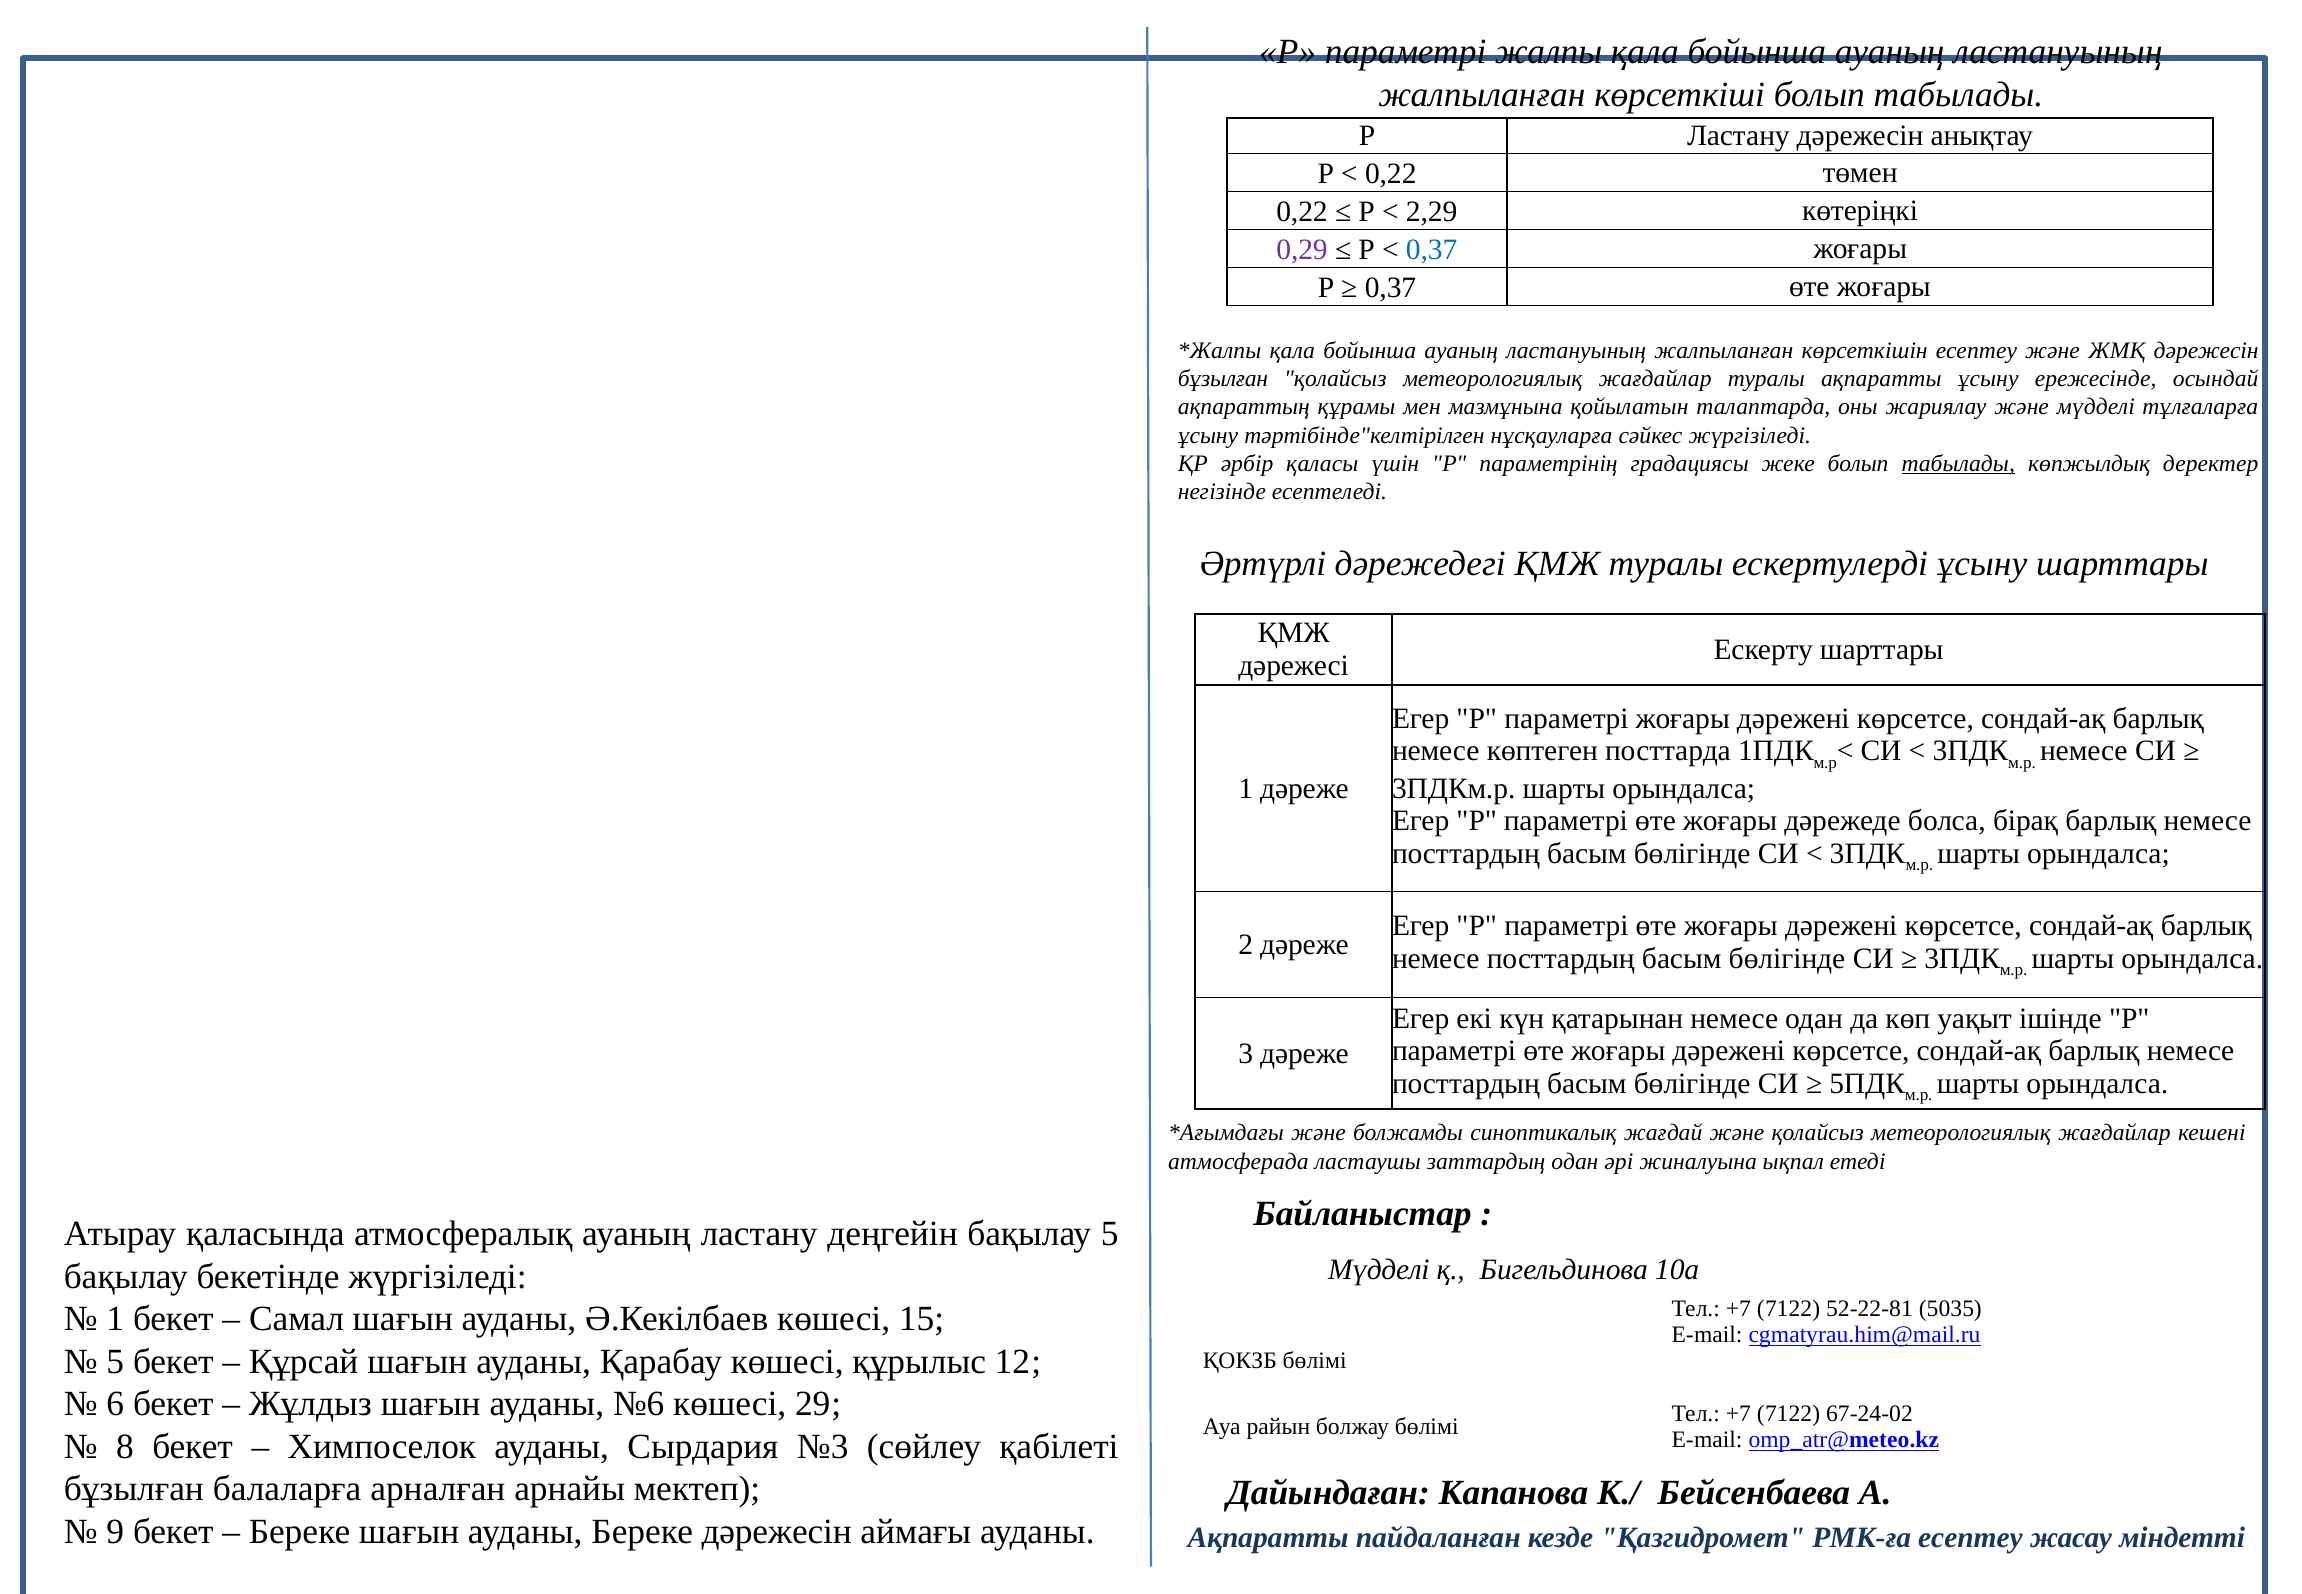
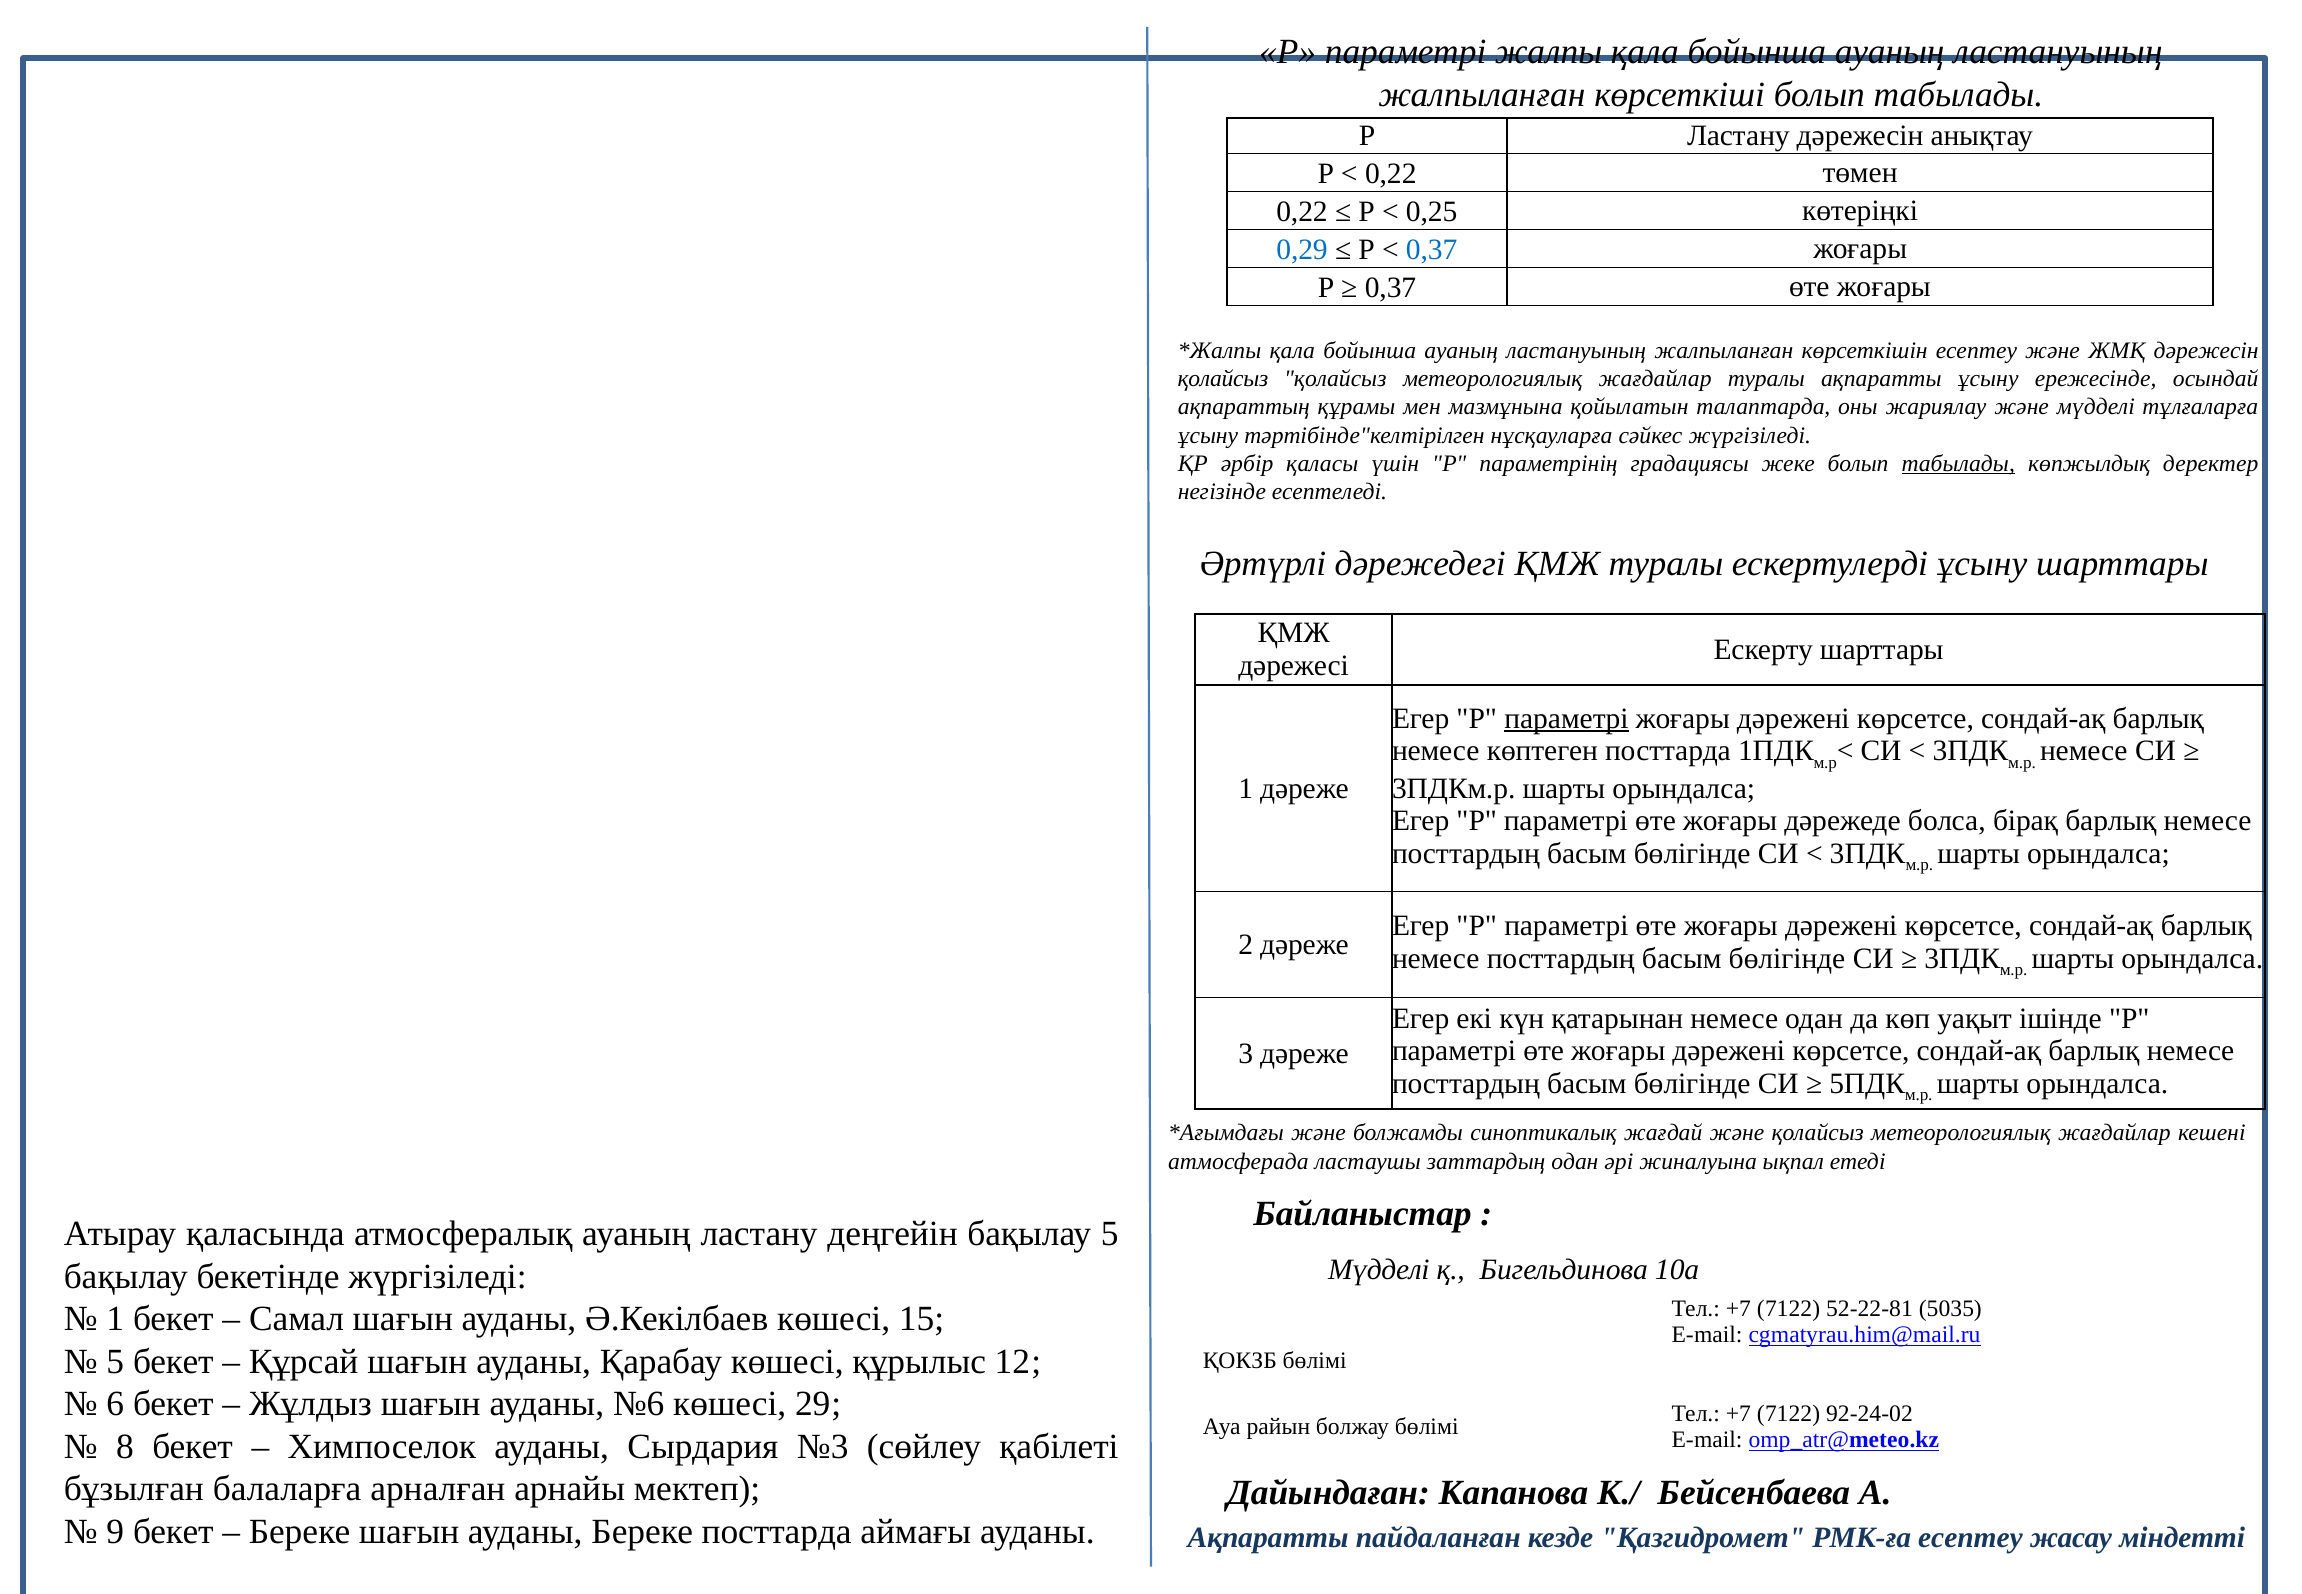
2,29: 2,29 -> 0,25
0,29 colour: purple -> blue
бұзылған at (1223, 379): бұзылған -> қолайсыз
параметрі at (1566, 718) underline: none -> present
67-24-02: 67-24-02 -> 92-24-02
Береке дәрежесін: дәрежесін -> посттарда
